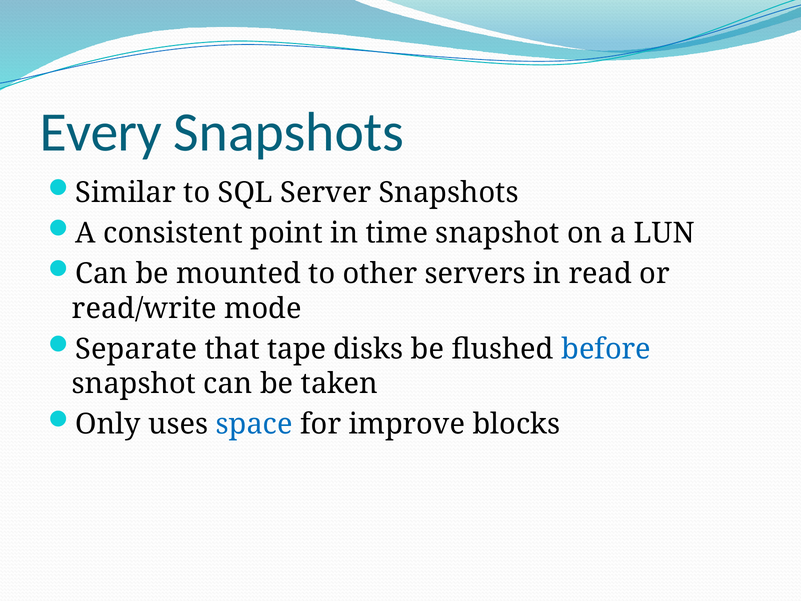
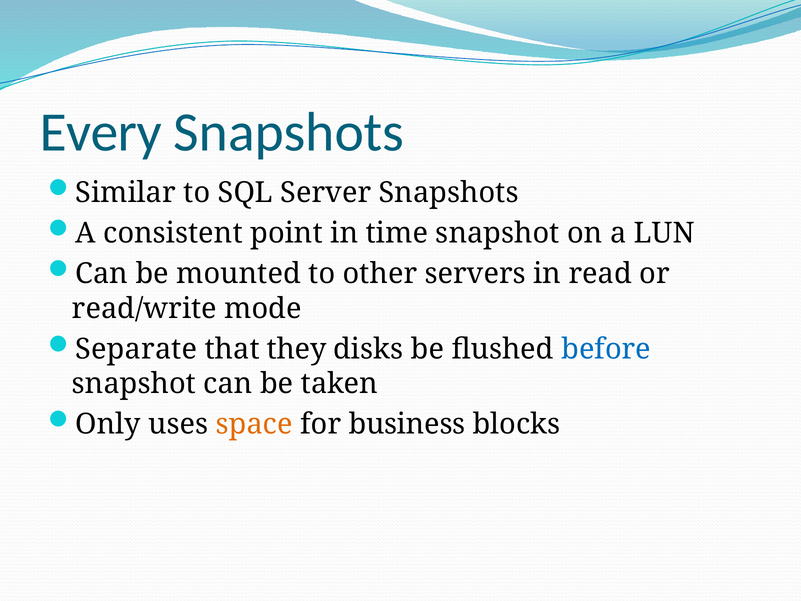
tape: tape -> they
space colour: blue -> orange
improve: improve -> business
